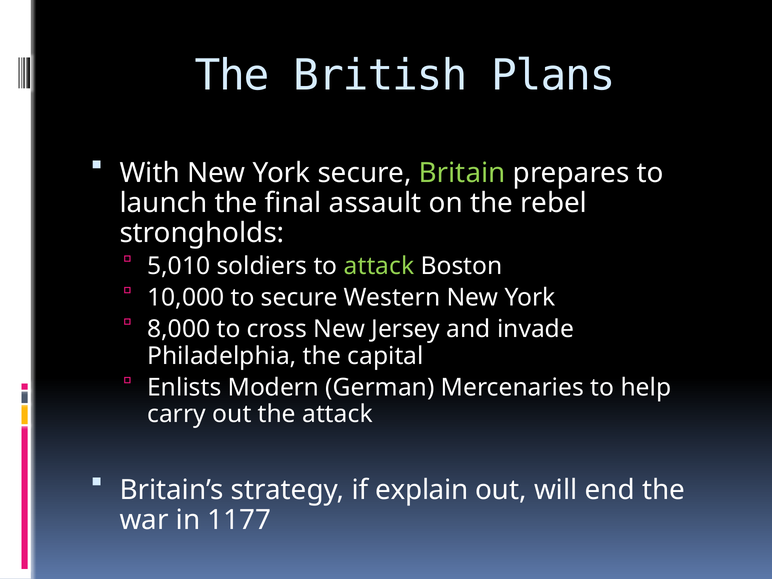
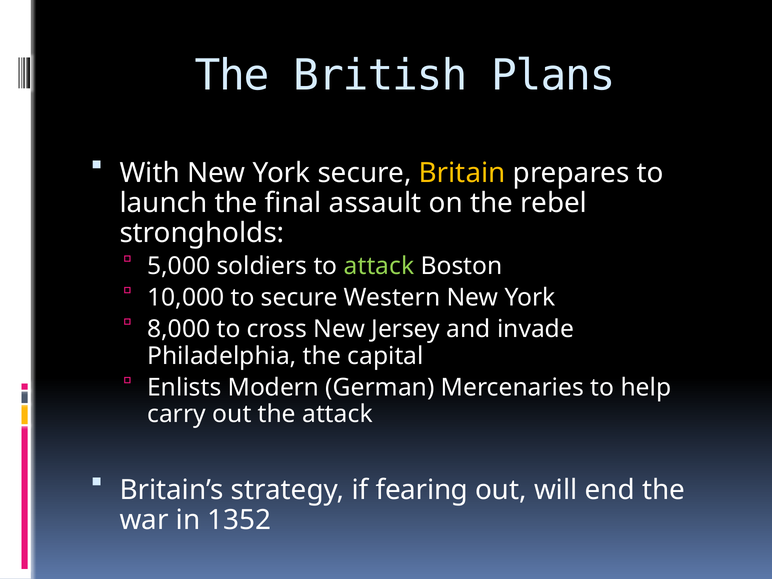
Britain colour: light green -> yellow
5,010: 5,010 -> 5,000
explain: explain -> fearing
1177: 1177 -> 1352
